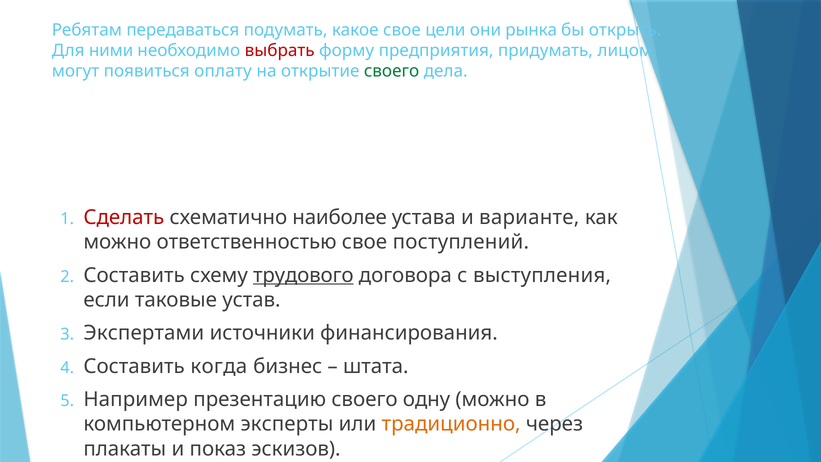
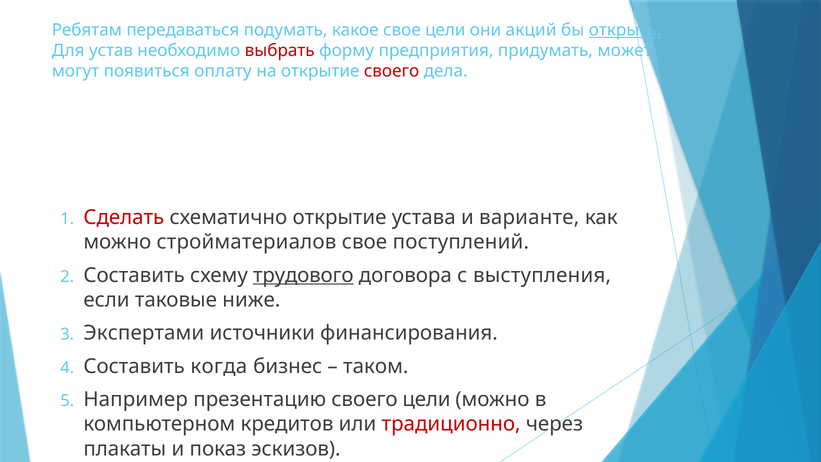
рынка: рынка -> акций
открыть underline: none -> present
ними: ними -> устав
лицом: лицом -> может
своего at (392, 71) colour: green -> red
схематично наиболее: наиболее -> открытие
ответственностью: ответственностью -> стройматериалов
устав: устав -> ниже
штата: штата -> таком
своего одну: одну -> цели
эксперты: эксперты -> кредитов
традиционно colour: orange -> red
